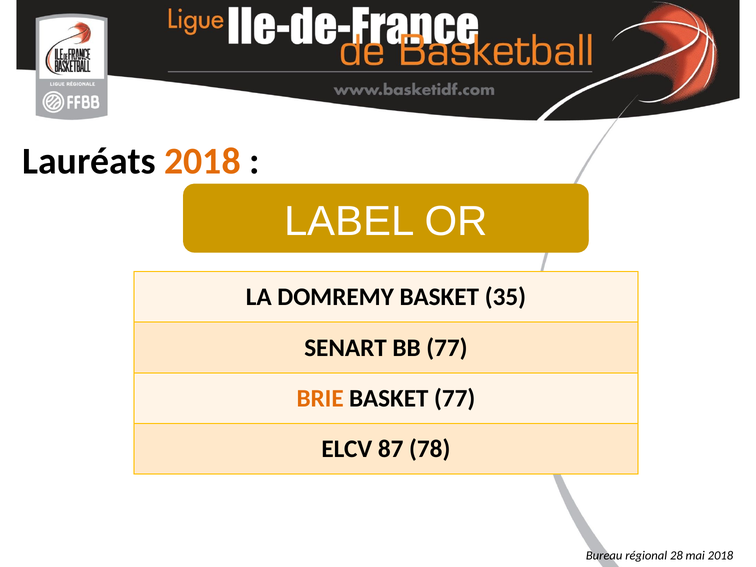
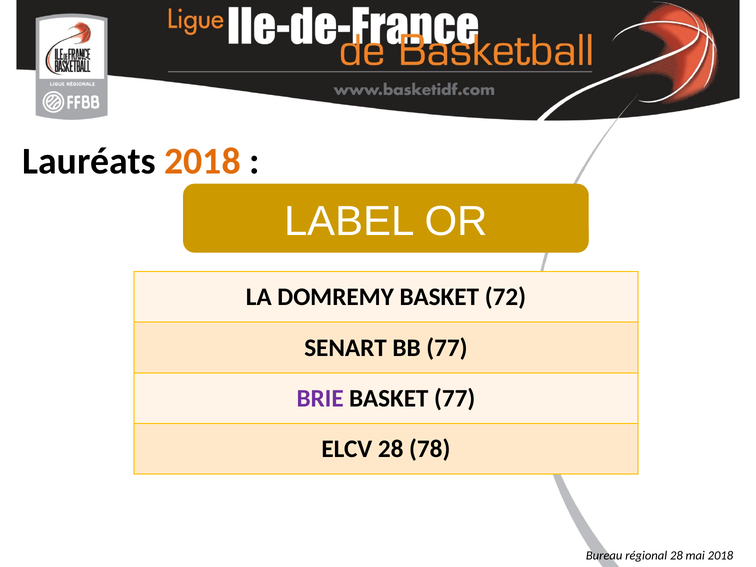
35: 35 -> 72
BRIE colour: orange -> purple
ELCV 87: 87 -> 28
